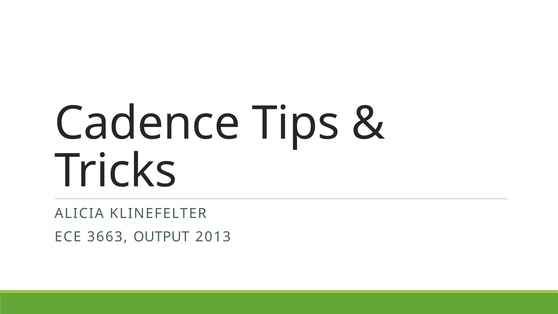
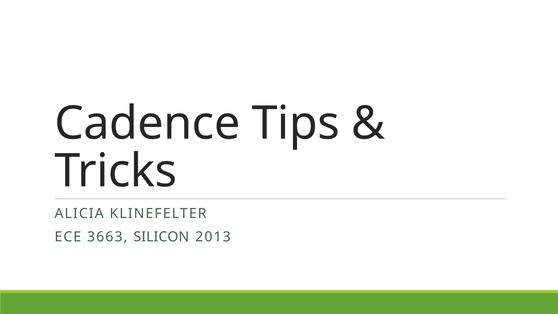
OUTPUT: OUTPUT -> SILICON
